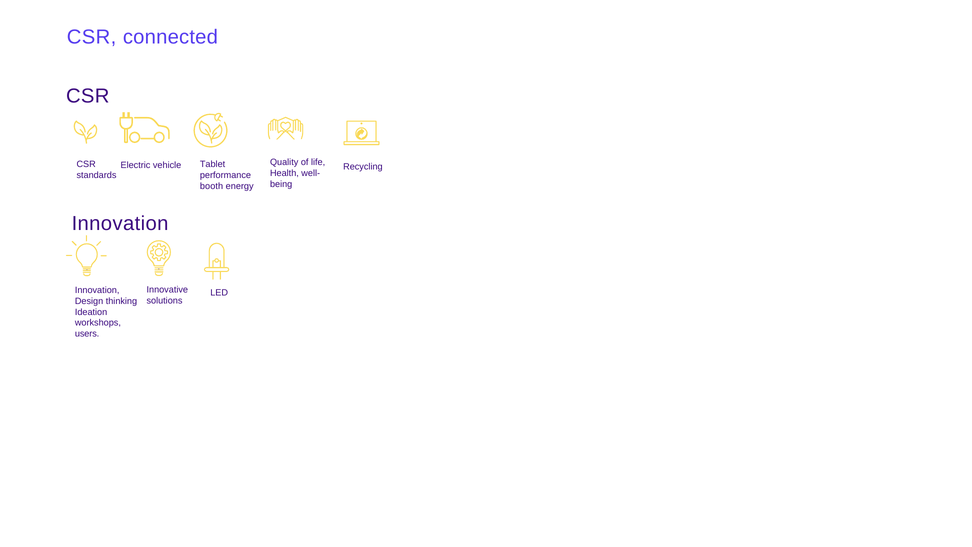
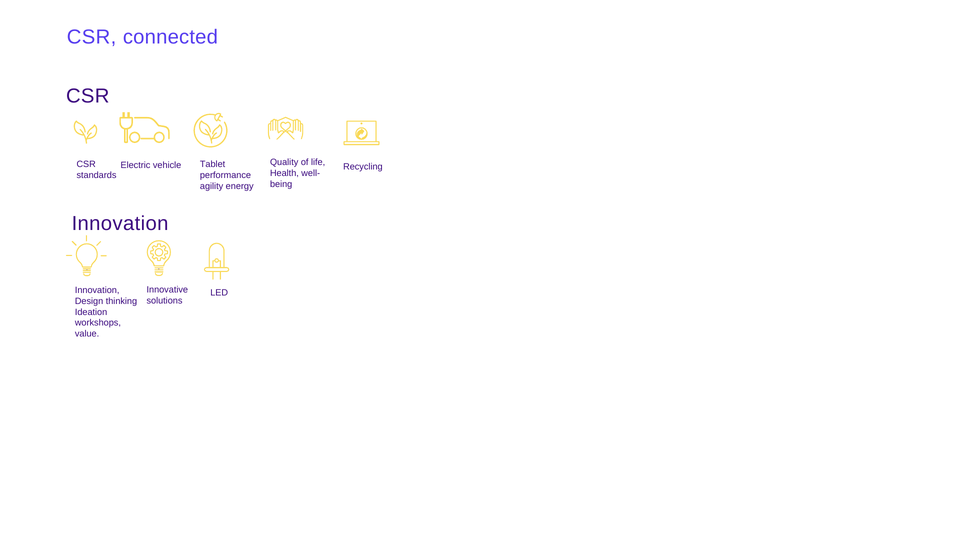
booth: booth -> agility
users: users -> value
